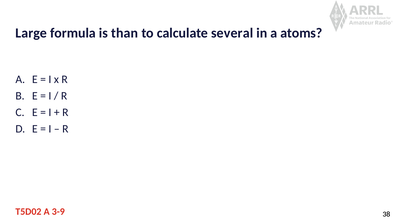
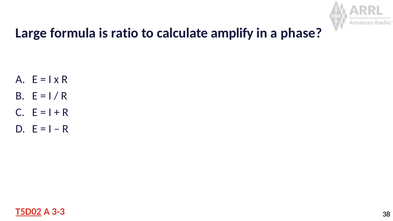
than: than -> ratio
several: several -> amplify
atoms: atoms -> phase
T5D02 underline: none -> present
3-9: 3-9 -> 3-3
